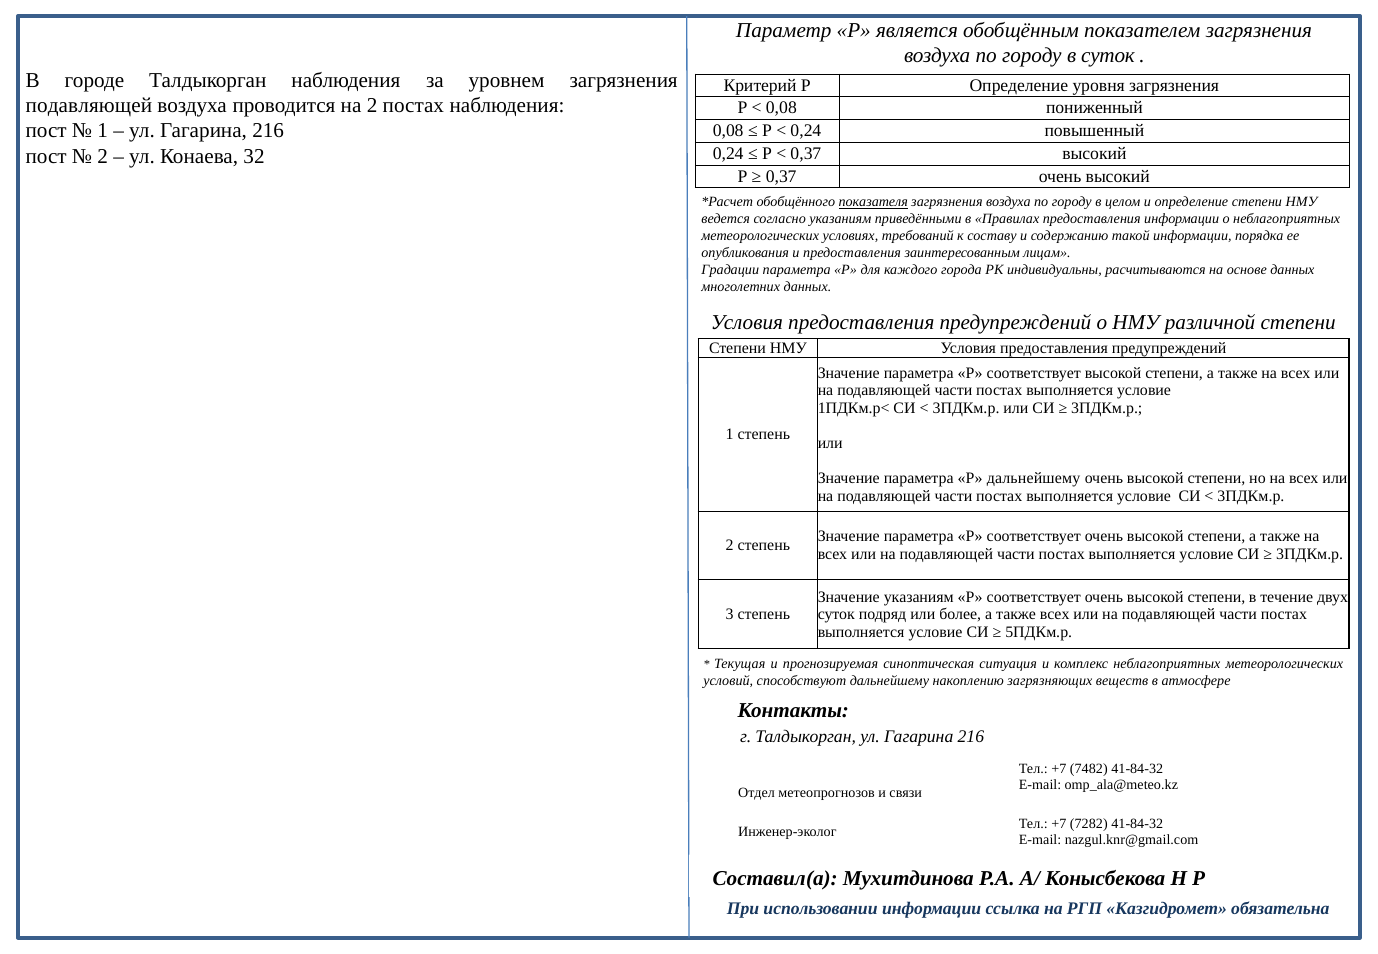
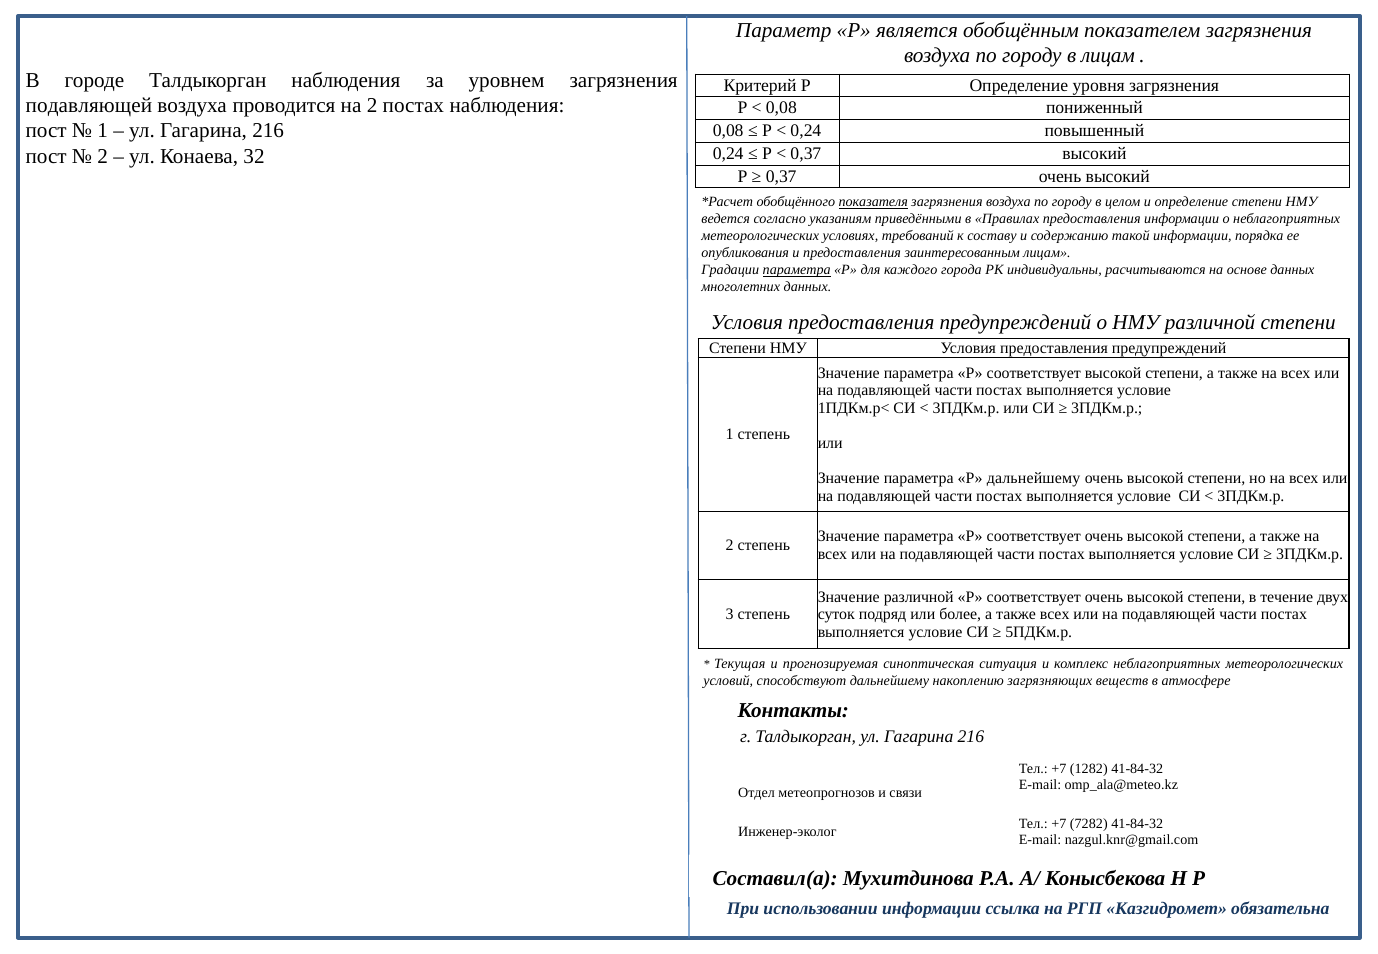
в суток: суток -> лицам
параметра at (797, 270) underline: none -> present
Значение указаниям: указаниям -> различной
7482: 7482 -> 1282
